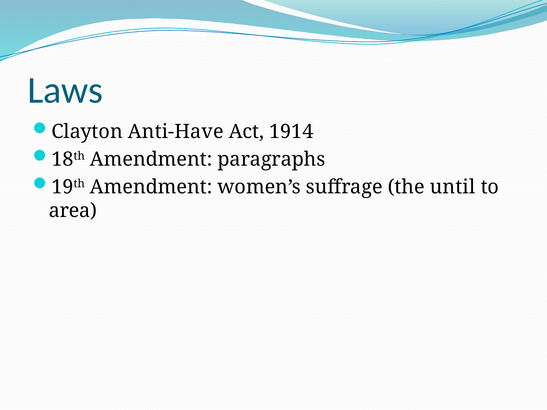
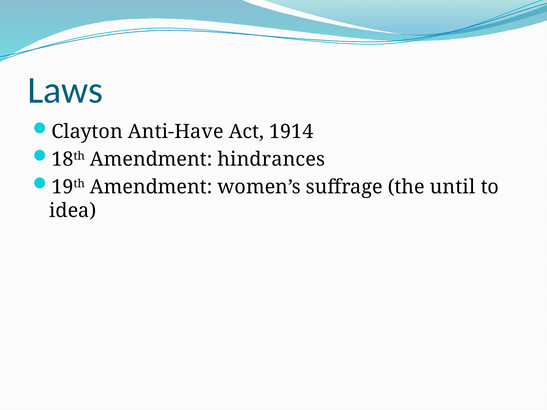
paragraphs: paragraphs -> hindrances
area: area -> idea
